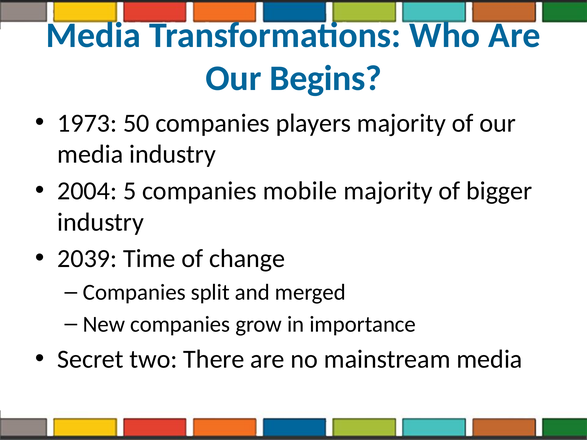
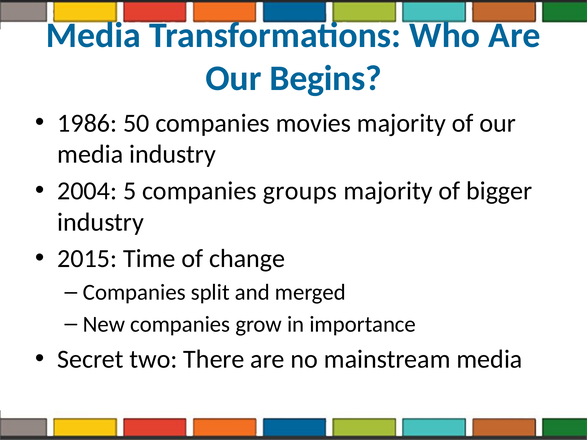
1973: 1973 -> 1986
players: players -> movies
mobile: mobile -> groups
2039: 2039 -> 2015
